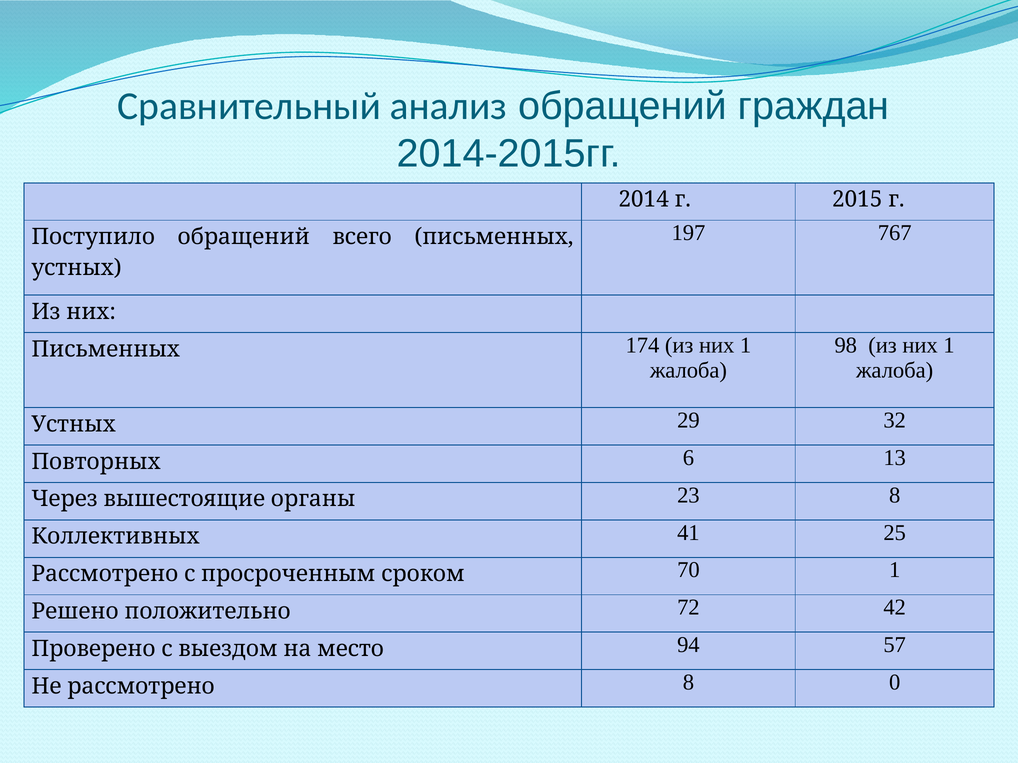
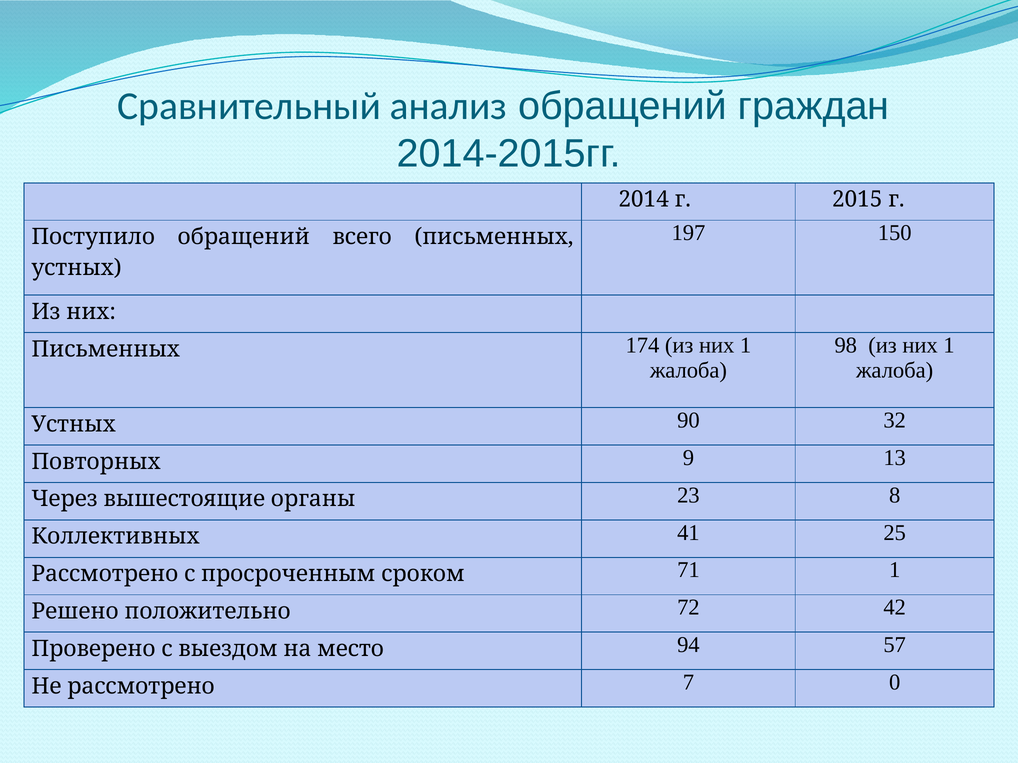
767: 767 -> 150
29: 29 -> 90
6: 6 -> 9
70: 70 -> 71
рассмотрено 8: 8 -> 7
